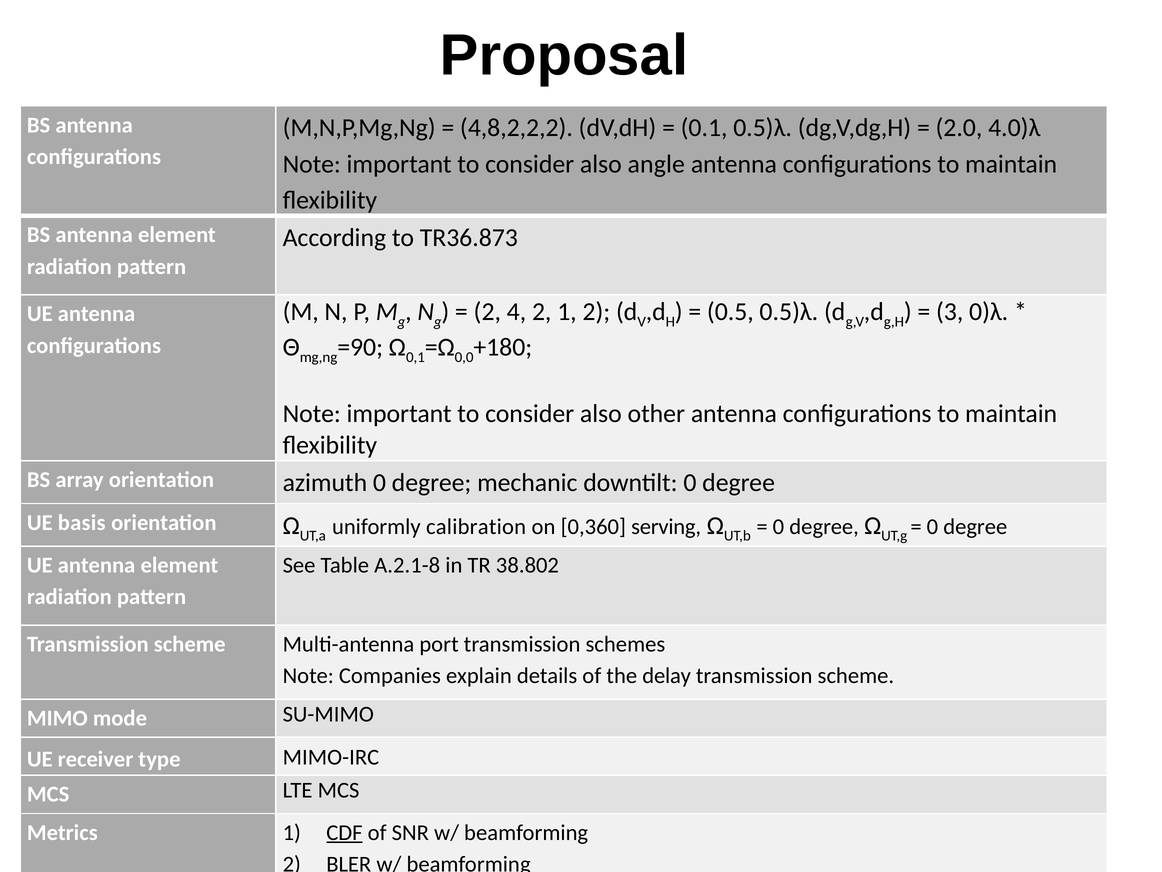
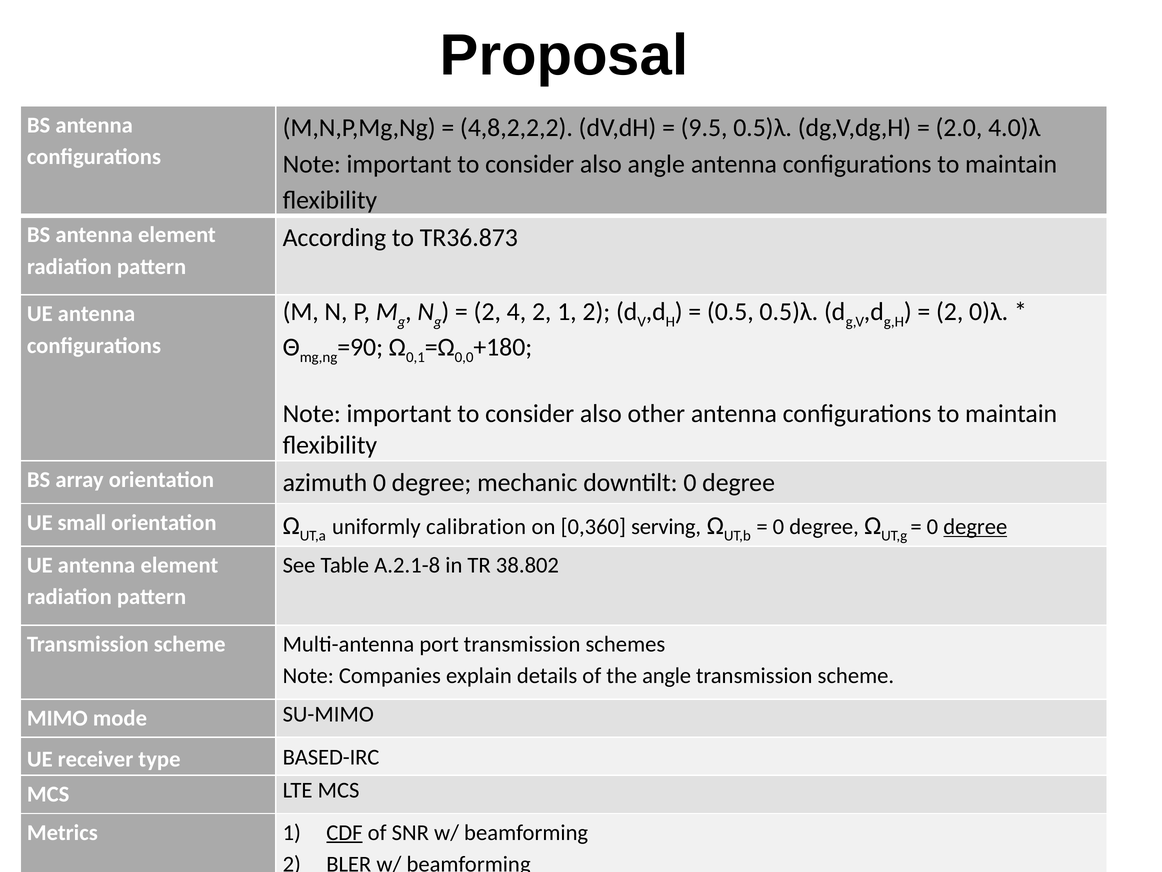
0.1: 0.1 -> 9.5
3 at (950, 312): 3 -> 2
basis: basis -> small
degree at (975, 527) underline: none -> present
the delay: delay -> angle
MIMO-IRC: MIMO-IRC -> BASED-IRC
